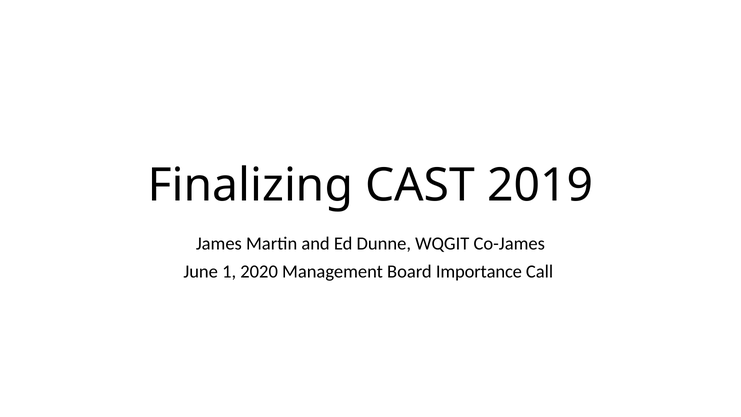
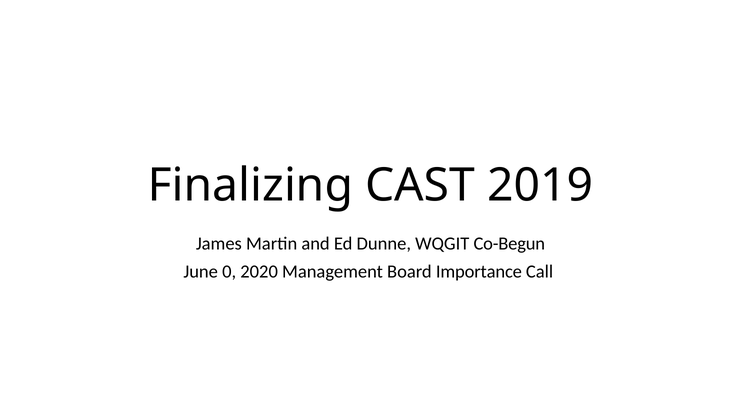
Co-James: Co-James -> Co-Begun
1: 1 -> 0
